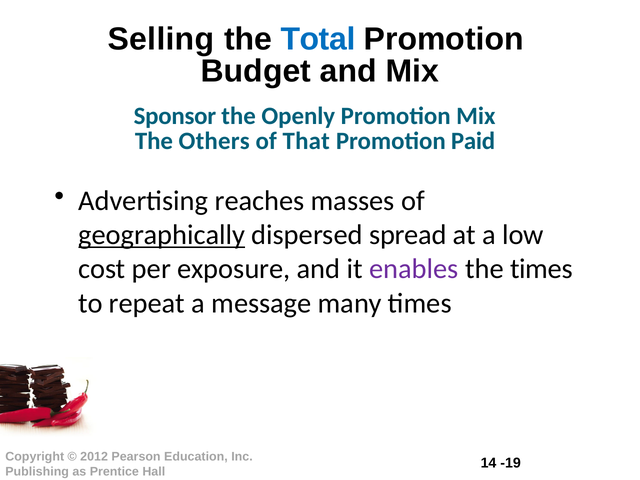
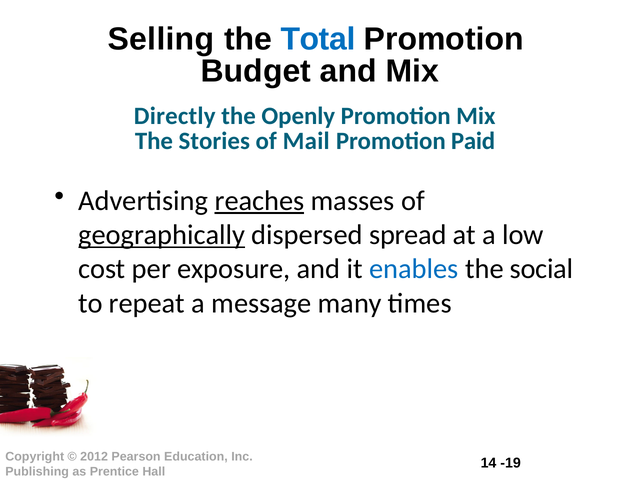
Sponsor: Sponsor -> Directly
Others: Others -> Stories
That: That -> Mail
reaches underline: none -> present
enables colour: purple -> blue
the times: times -> social
